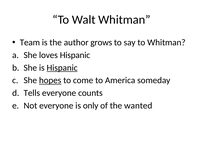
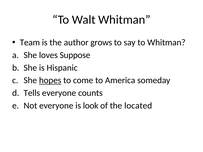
loves Hispanic: Hispanic -> Suppose
Hispanic at (62, 68) underline: present -> none
only: only -> look
wanted: wanted -> located
